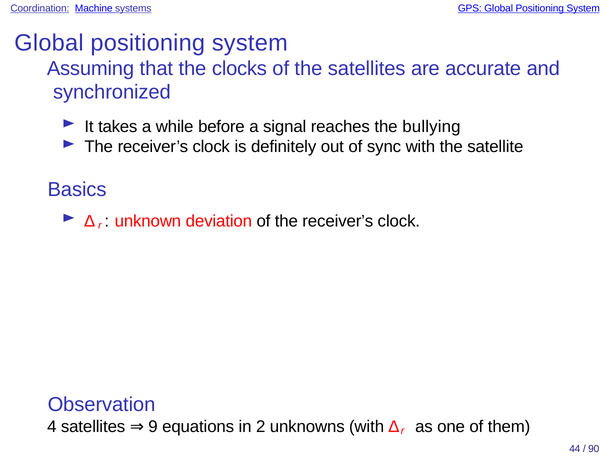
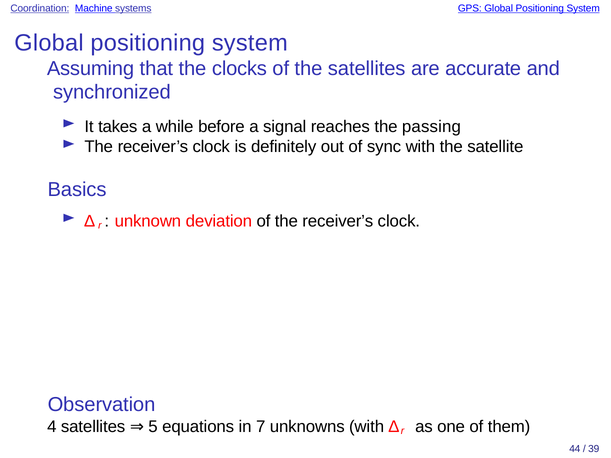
bullying: bullying -> passing
9: 9 -> 5
2: 2 -> 7
90: 90 -> 39
